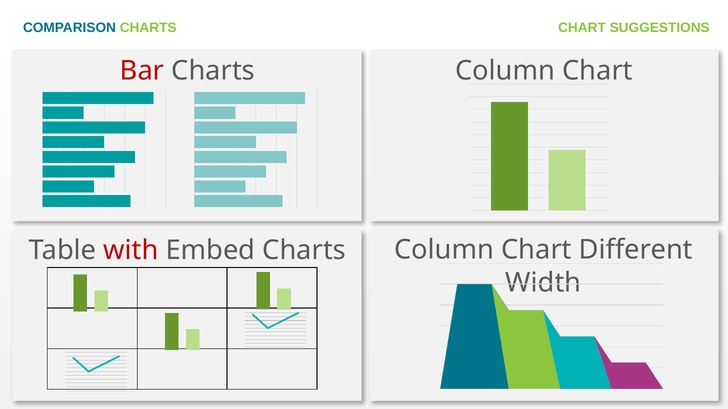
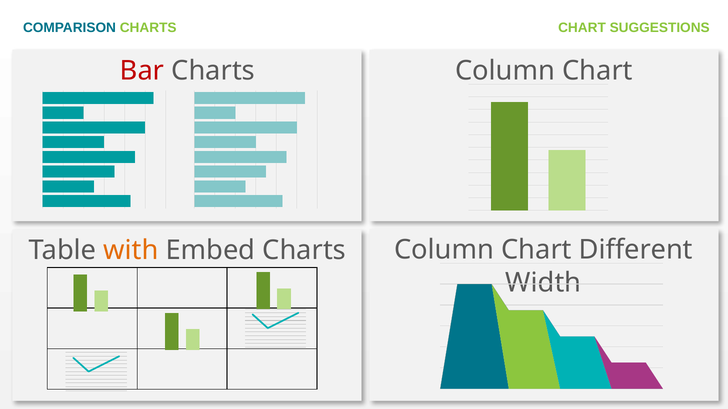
with colour: red -> orange
